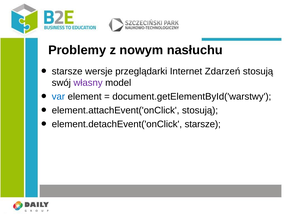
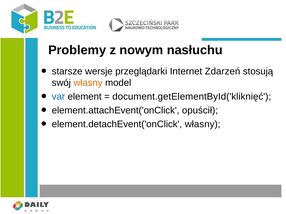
własny at (88, 83) colour: purple -> orange
document.getElementById('warstwy: document.getElementById('warstwy -> document.getElementById('kliknięć
element.attachEvent('onClick stosują: stosują -> opuścił
element.detachEvent('onClick starsze: starsze -> własny
